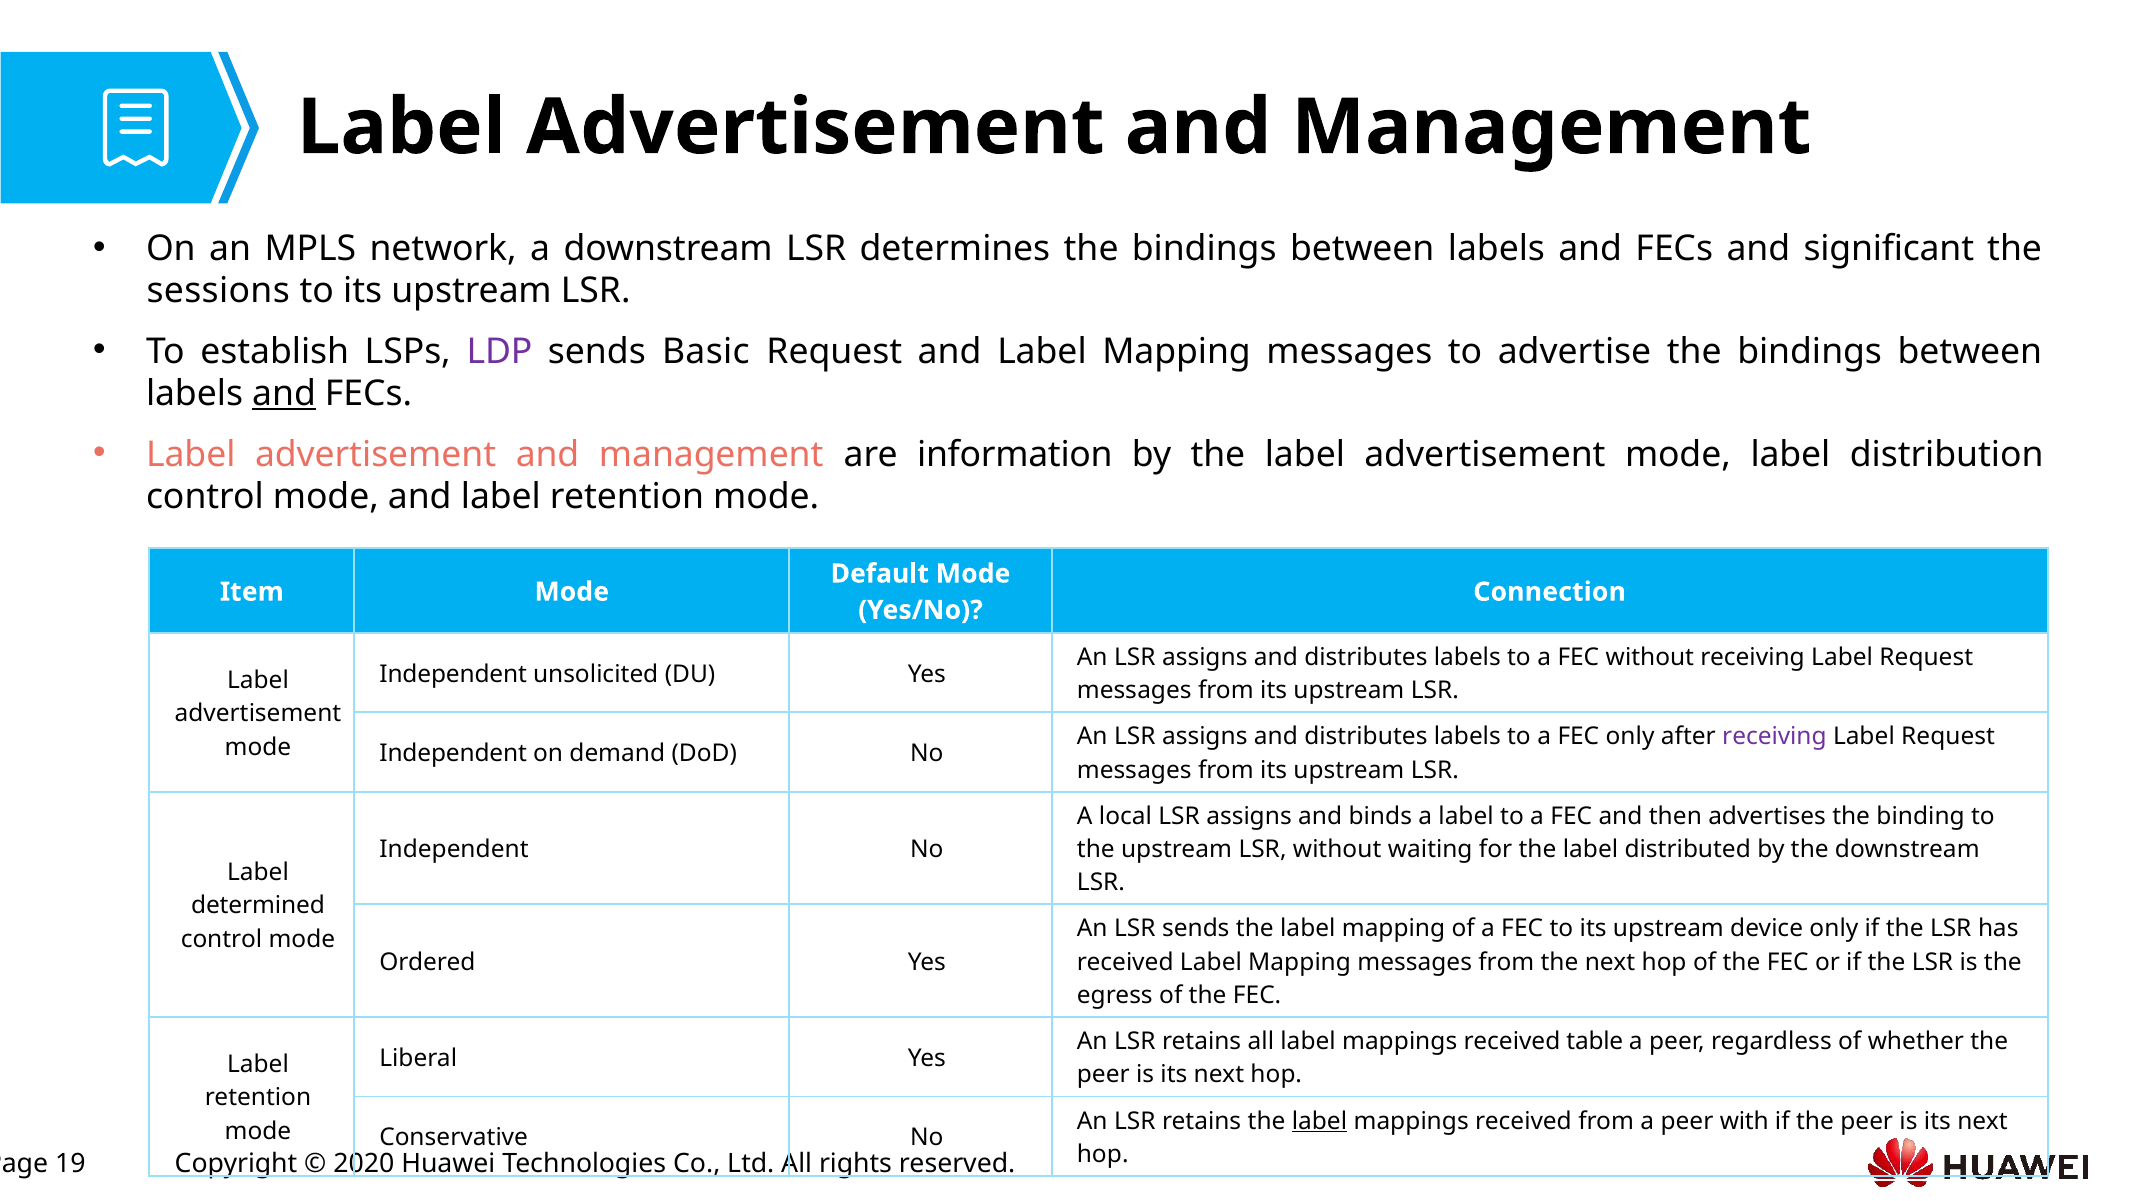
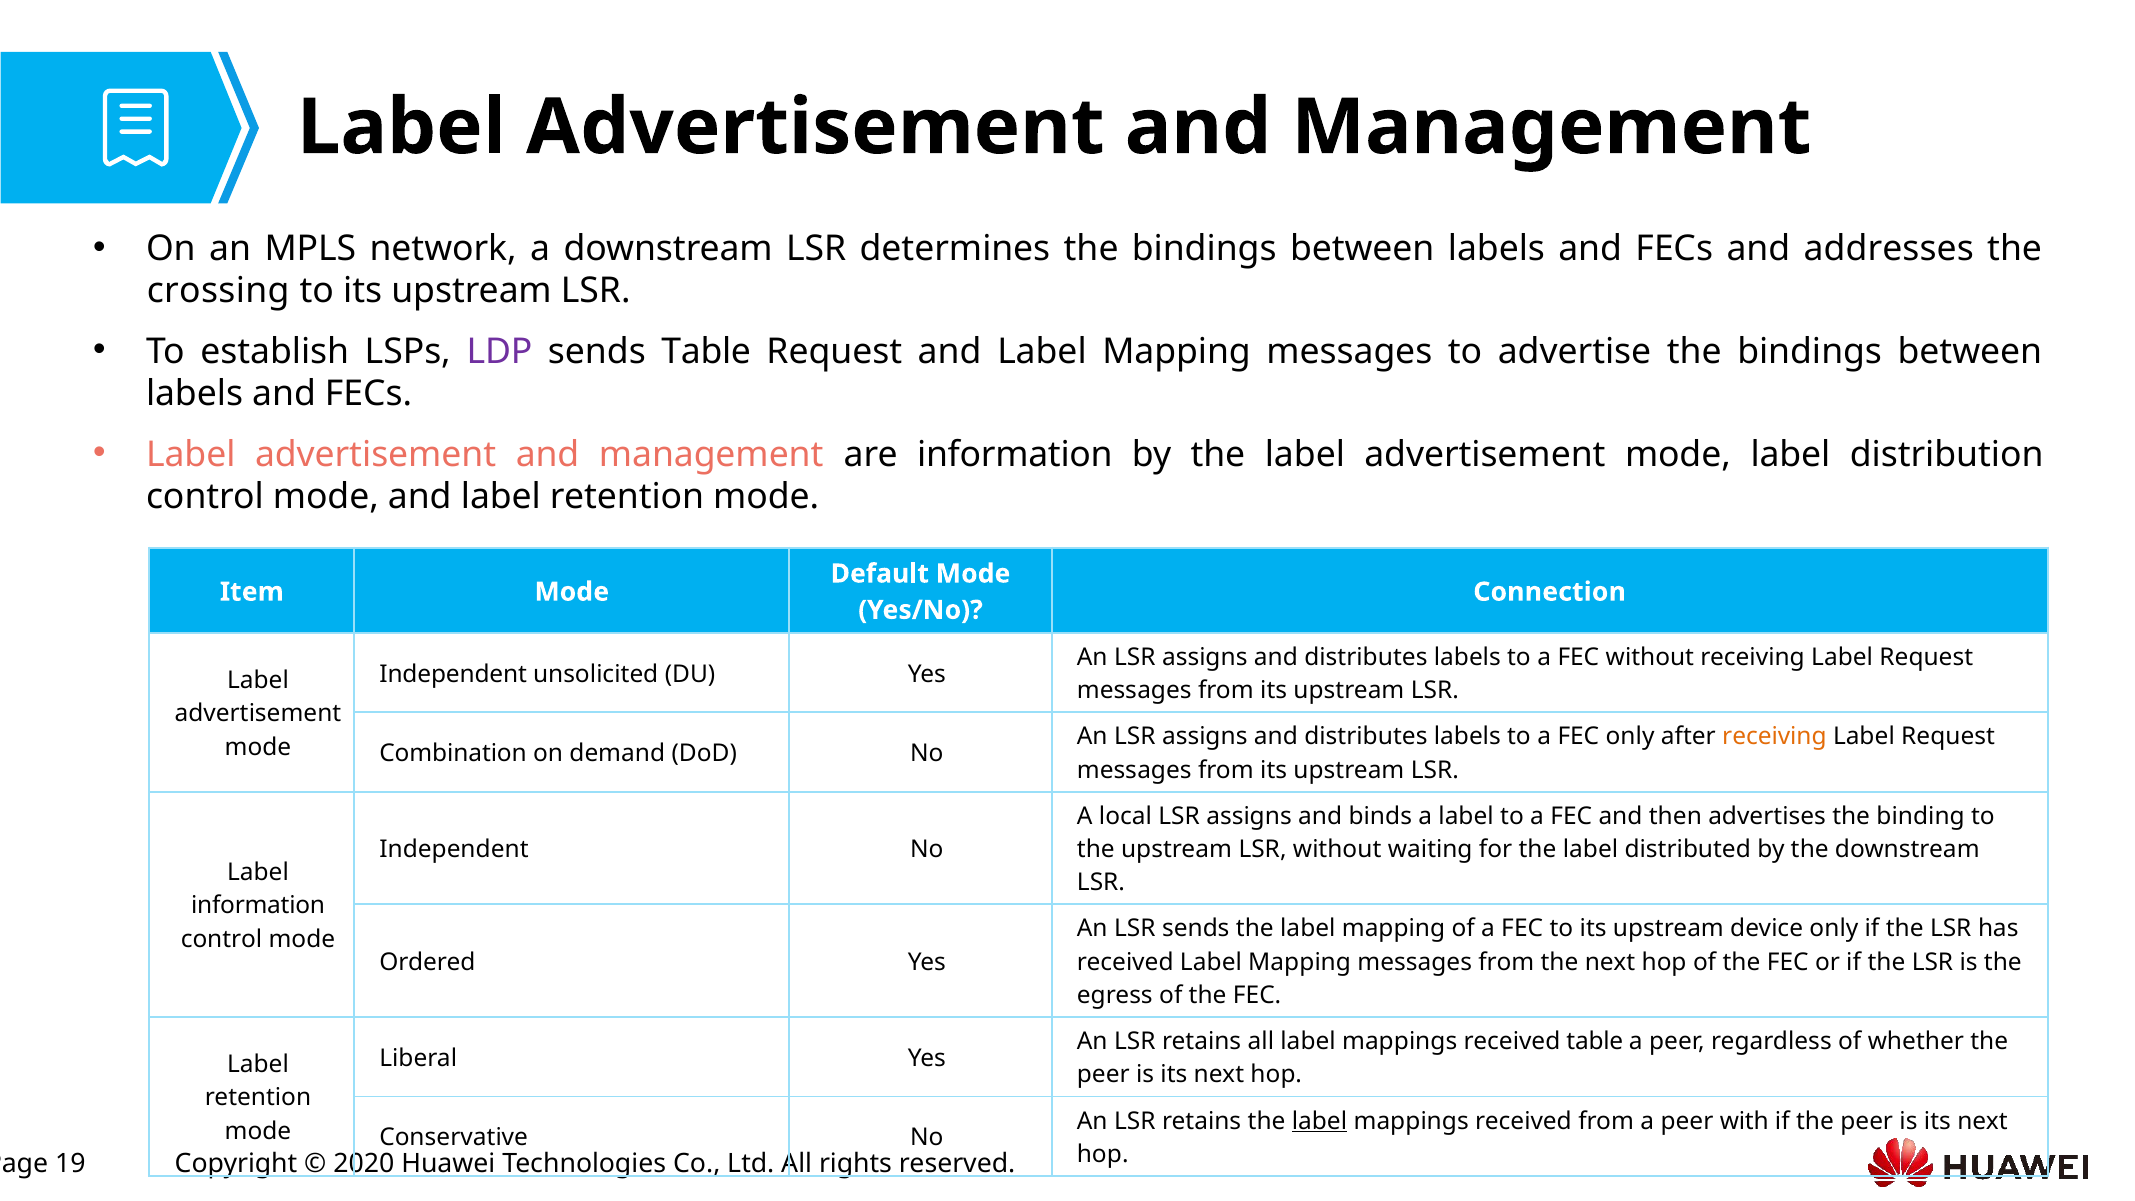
significant: significant -> addresses
sessions: sessions -> crossing
sends Basic: Basic -> Table
and at (284, 394) underline: present -> none
receiving at (1774, 737) colour: purple -> orange
Independent at (453, 753): Independent -> Combination
determined at (258, 906): determined -> information
